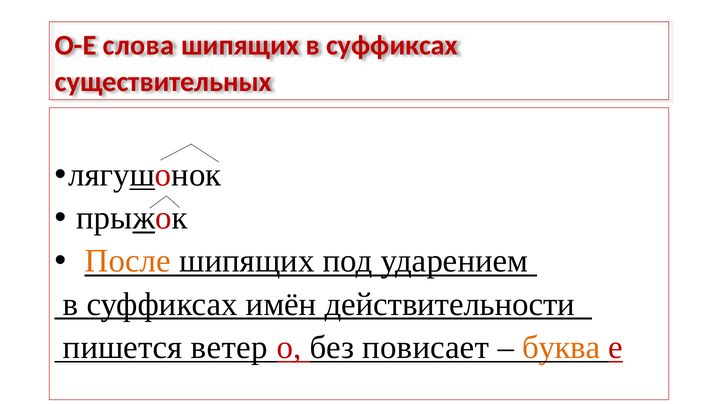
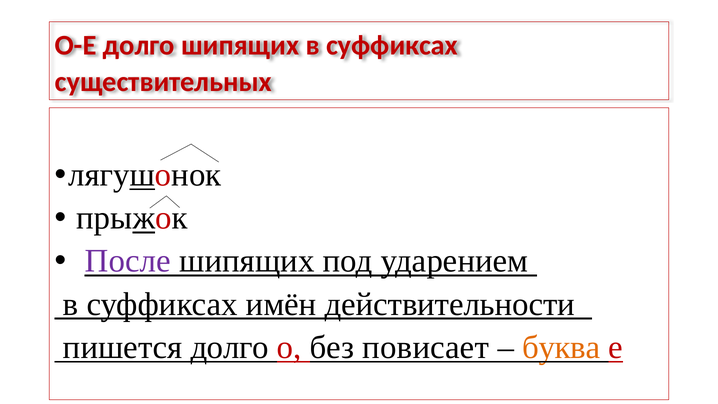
О-Е слова: слова -> долго
После colour: orange -> purple
пишется ветер: ветер -> долго
